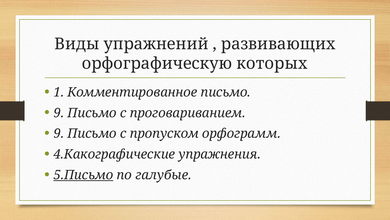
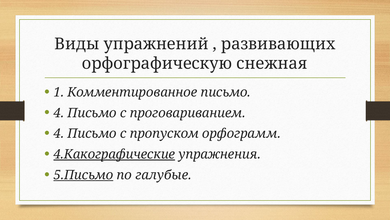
которых: которых -> снежная
9 at (59, 113): 9 -> 4
9 at (59, 133): 9 -> 4
4.Какографические underline: none -> present
